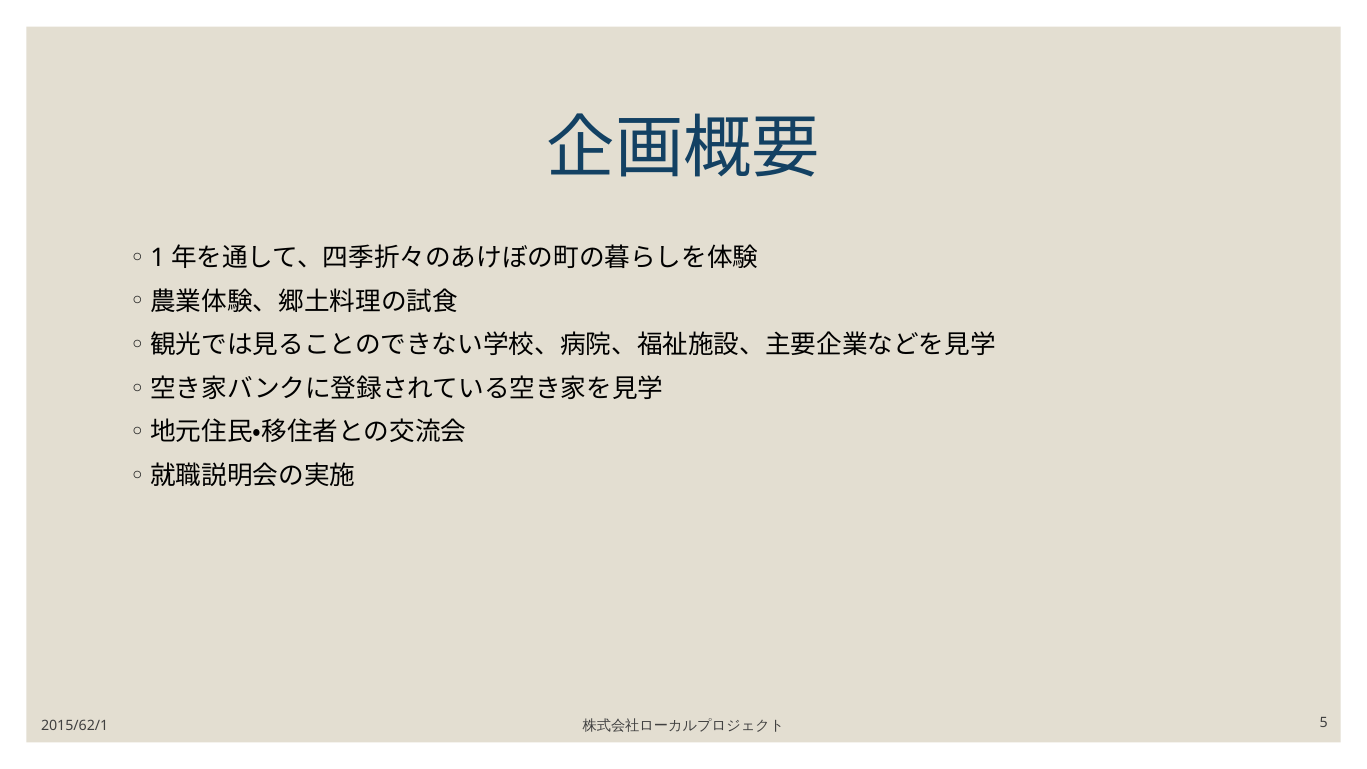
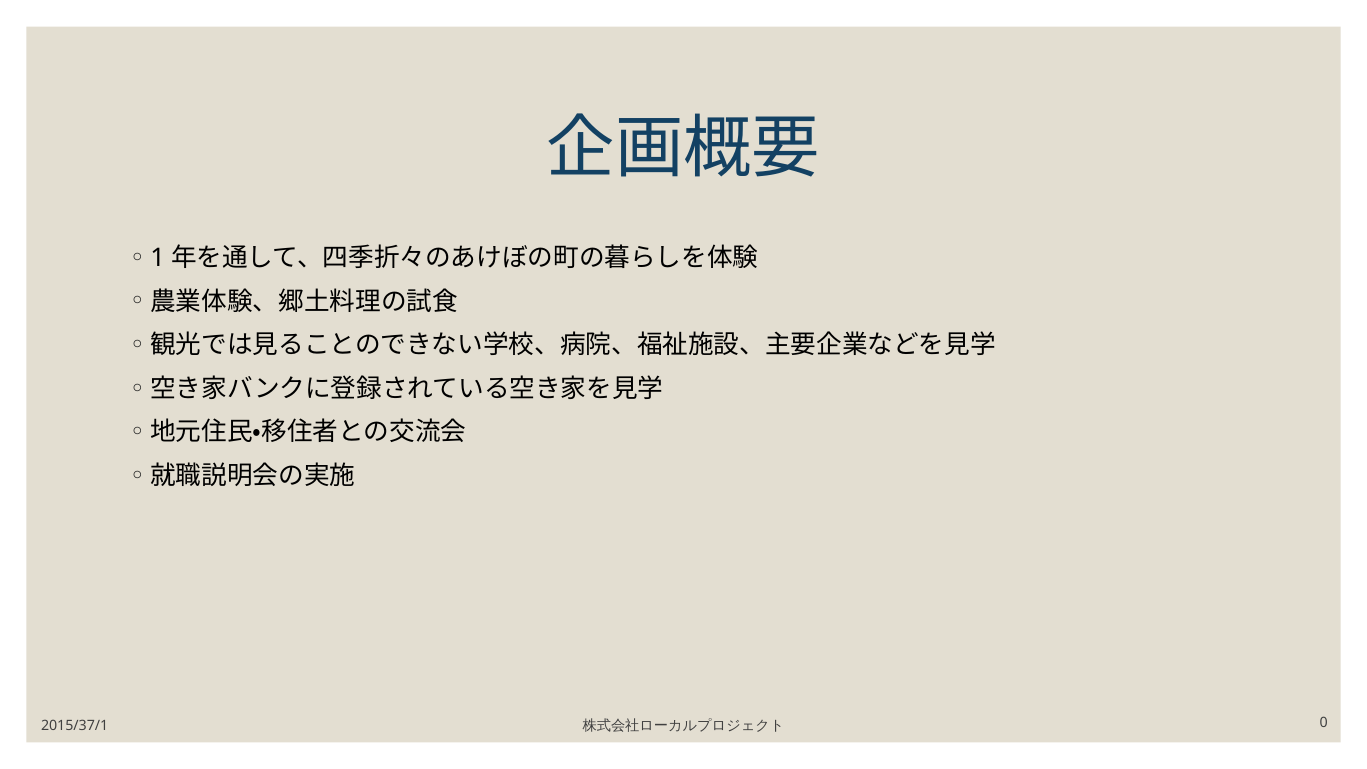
5: 5 -> 0
2015/62/1: 2015/62/1 -> 2015/37/1
